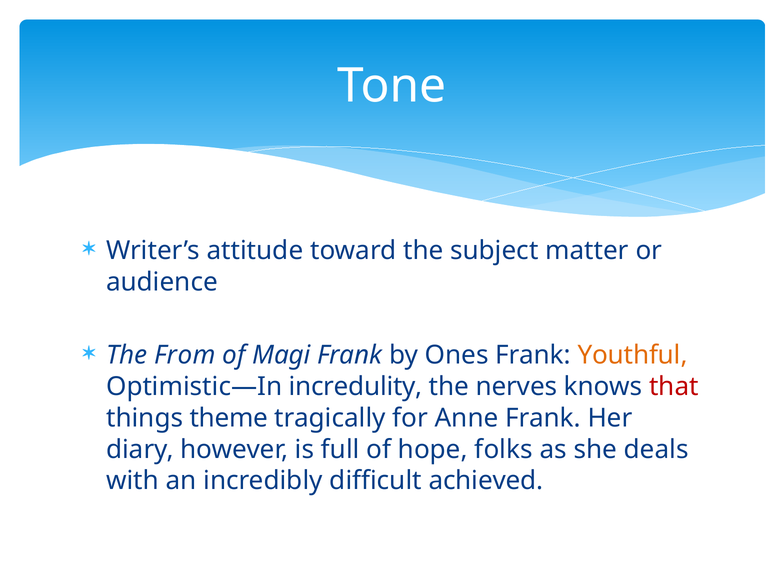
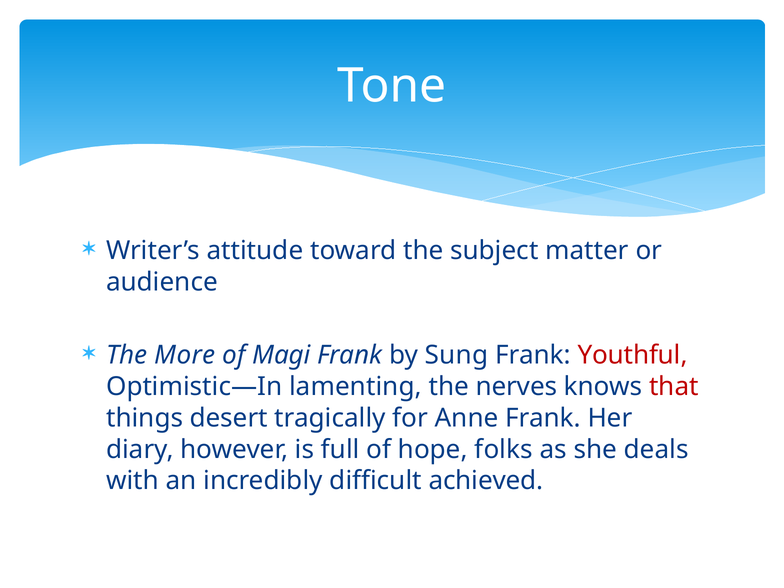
From: From -> More
Ones: Ones -> Sung
Youthful colour: orange -> red
incredulity: incredulity -> lamenting
theme: theme -> desert
